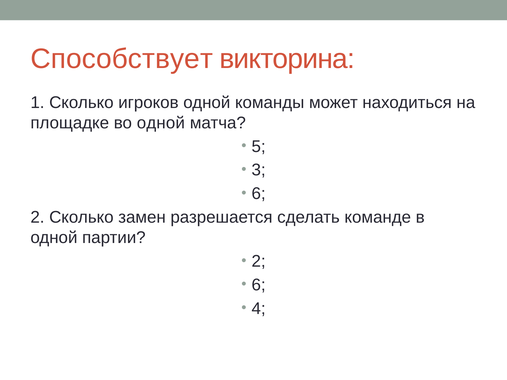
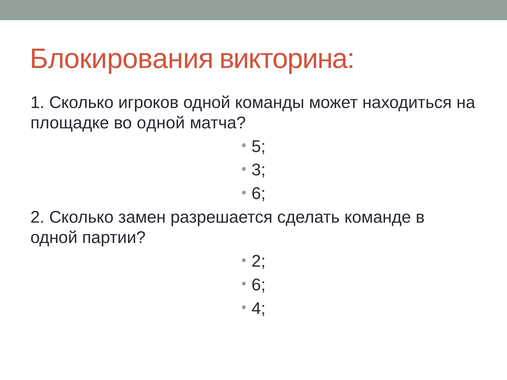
Способствует: Способствует -> Блокирования
